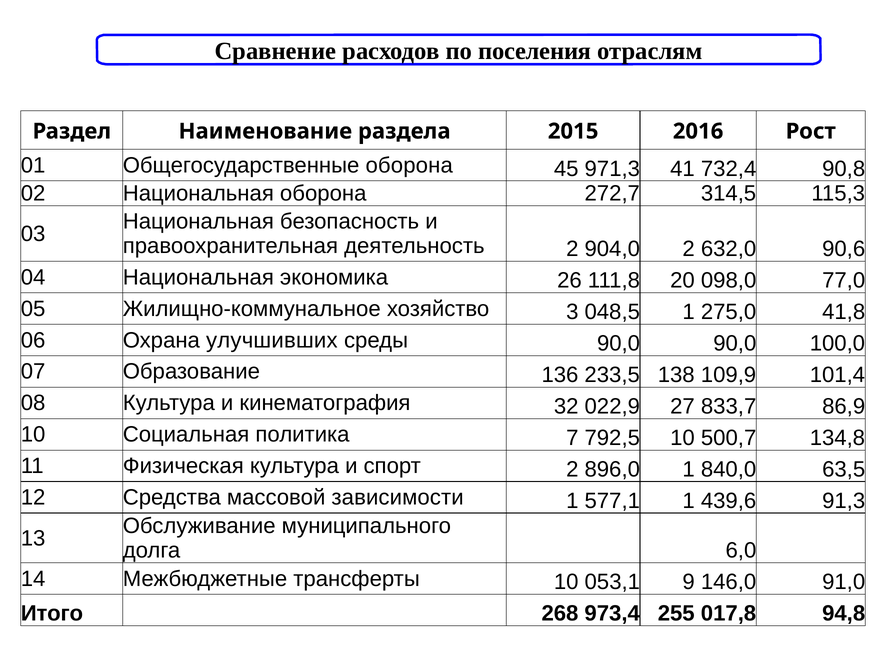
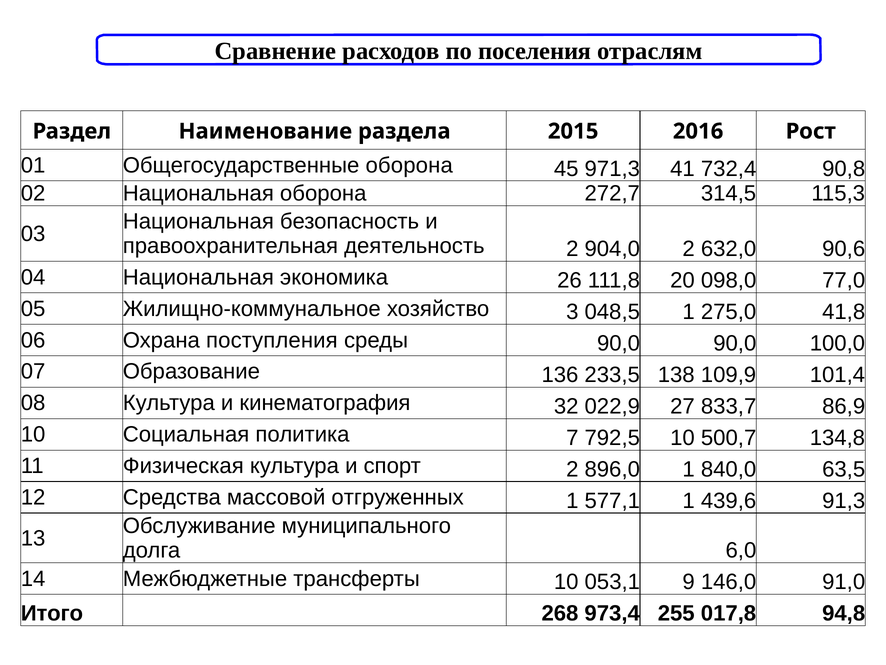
улучшивших: улучшивших -> поступления
зависимости: зависимости -> отгруженных
